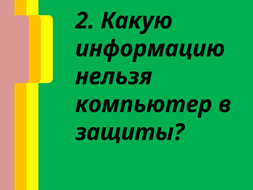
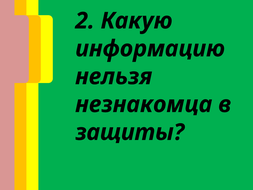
компьютер: компьютер -> незнакомца
